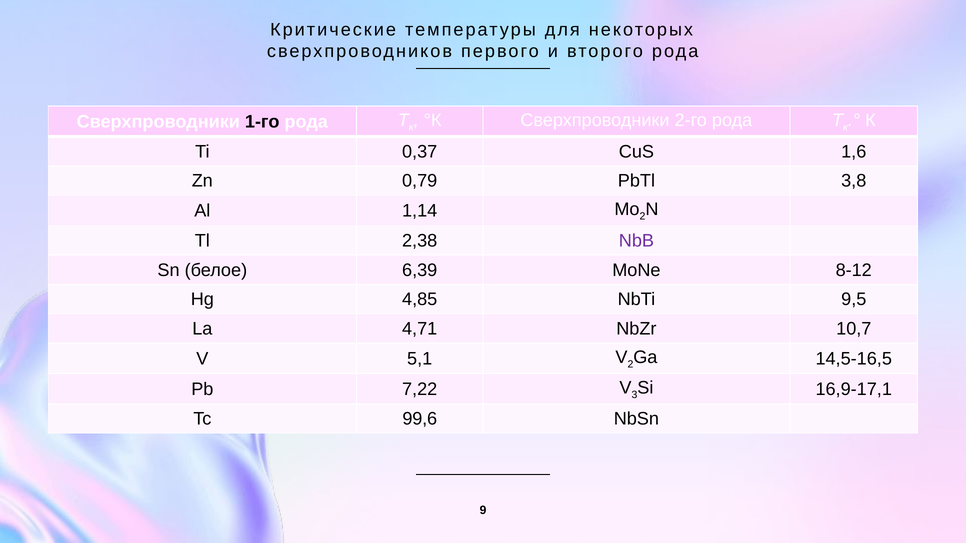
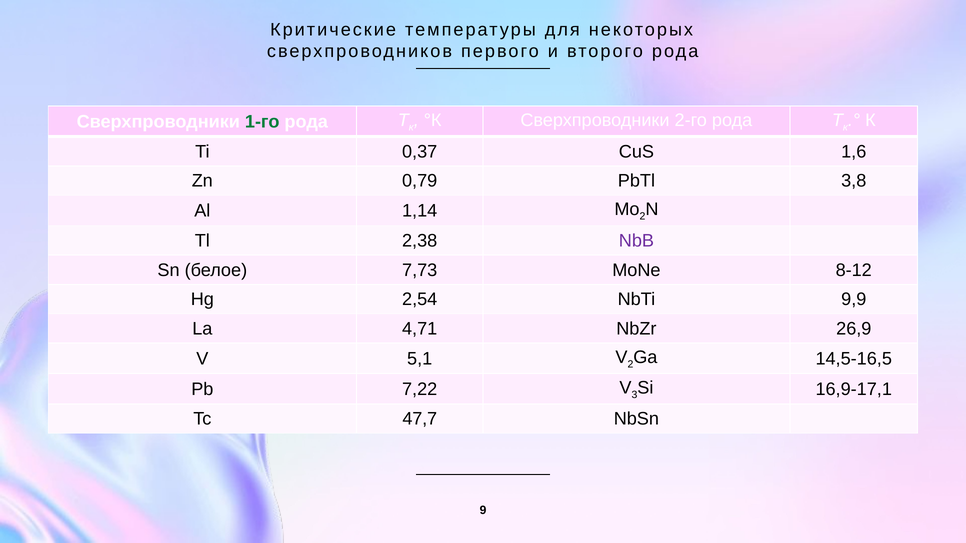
1-го colour: black -> green
6,39: 6,39 -> 7,73
4,85: 4,85 -> 2,54
9,5: 9,5 -> 9,9
10,7: 10,7 -> 26,9
99,6: 99,6 -> 47,7
